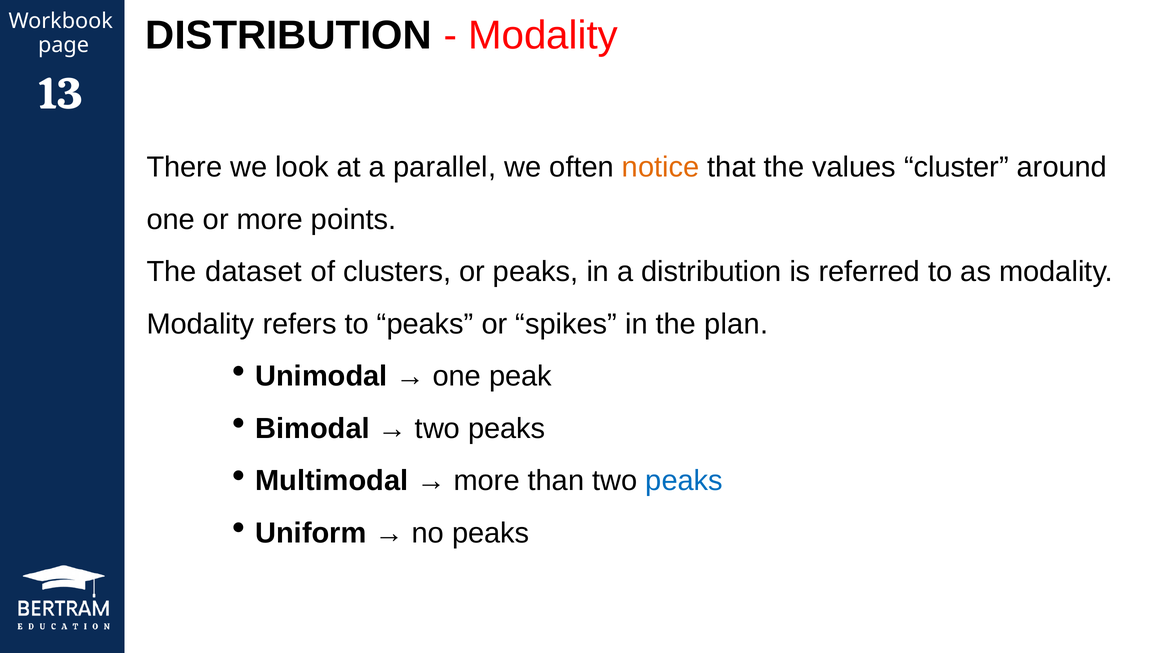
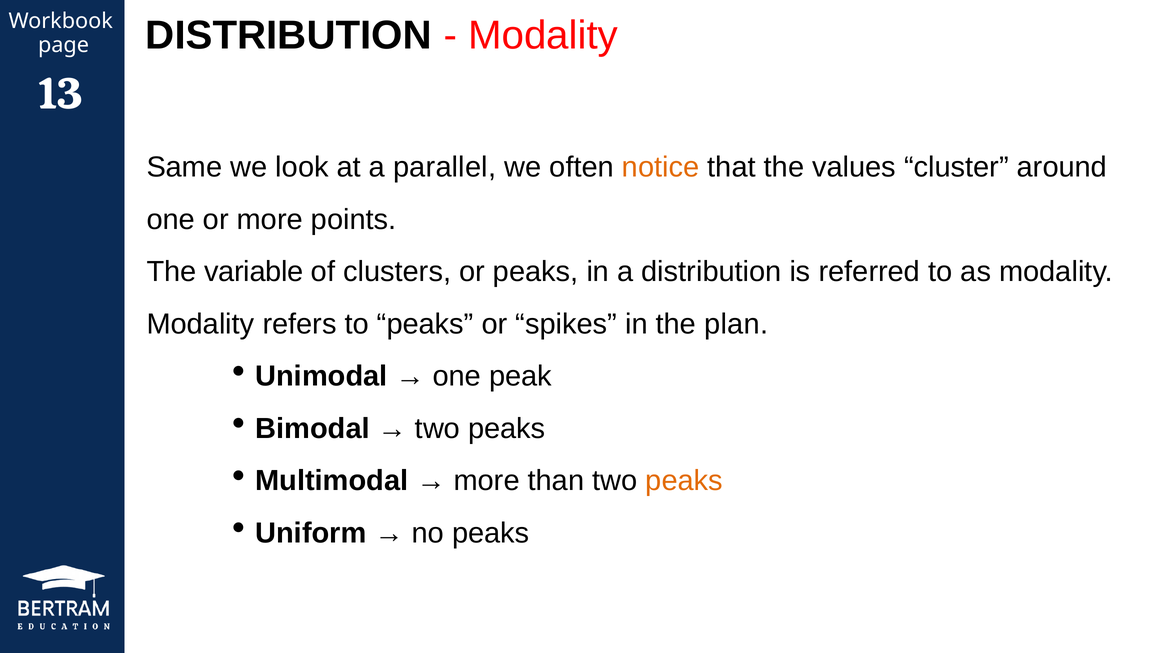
There: There -> Same
dataset: dataset -> variable
peaks at (684, 481) colour: blue -> orange
